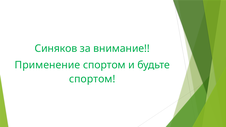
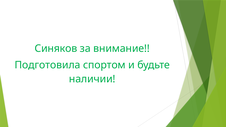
Применение: Применение -> Подготовила
спортом at (92, 79): спортом -> наличии
